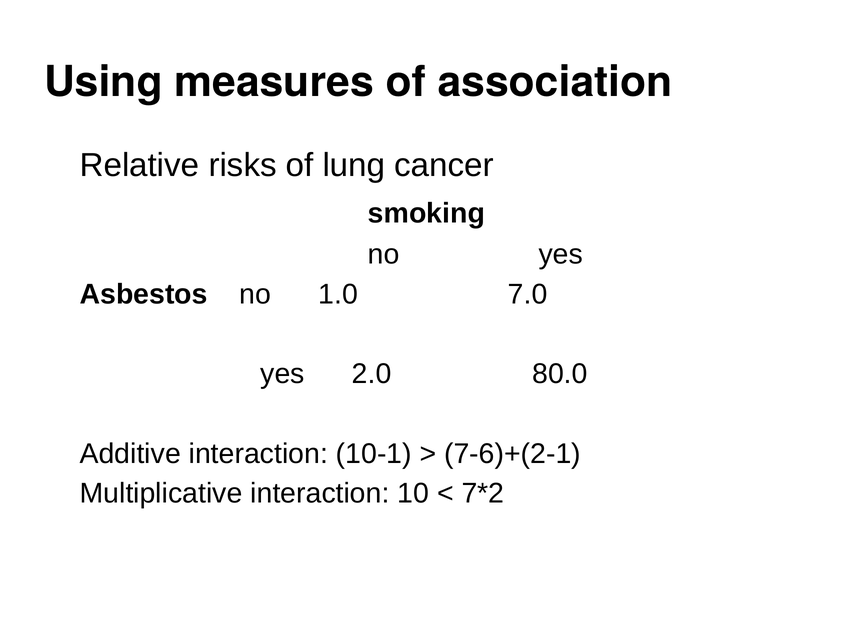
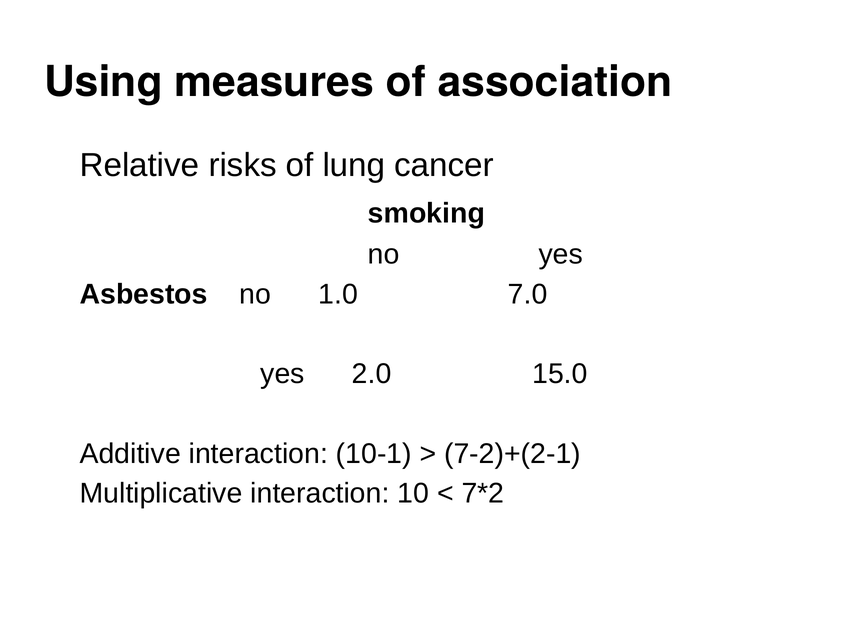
80.0: 80.0 -> 15.0
7-6)+(2-1: 7-6)+(2-1 -> 7-2)+(2-1
